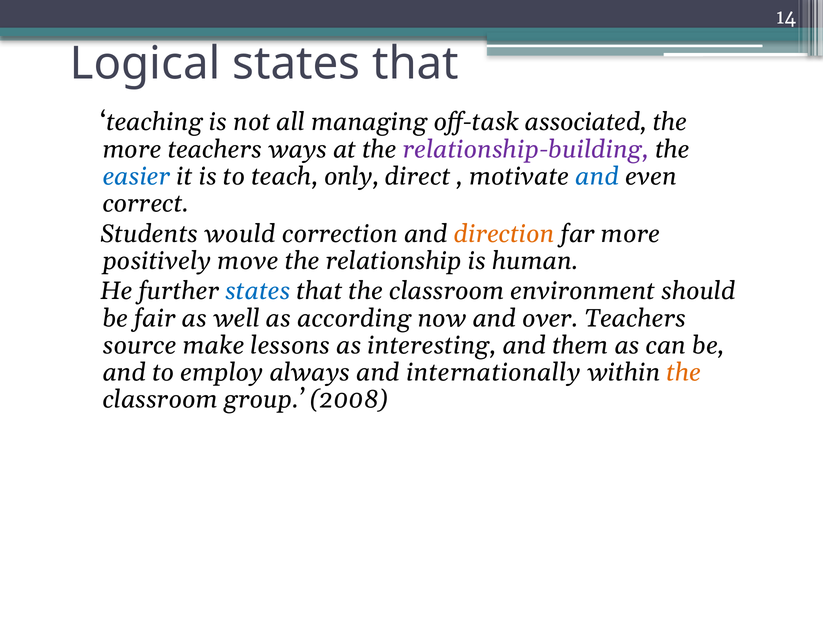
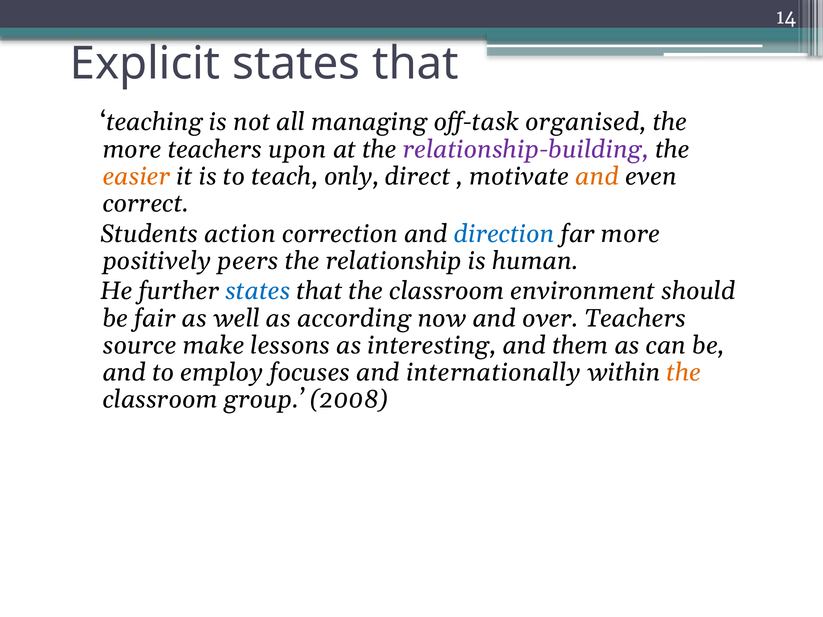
Logical: Logical -> Explicit
associated: associated -> organised
ways: ways -> upon
easier colour: blue -> orange
and at (597, 176) colour: blue -> orange
would: would -> action
direction colour: orange -> blue
move: move -> peers
always: always -> focuses
